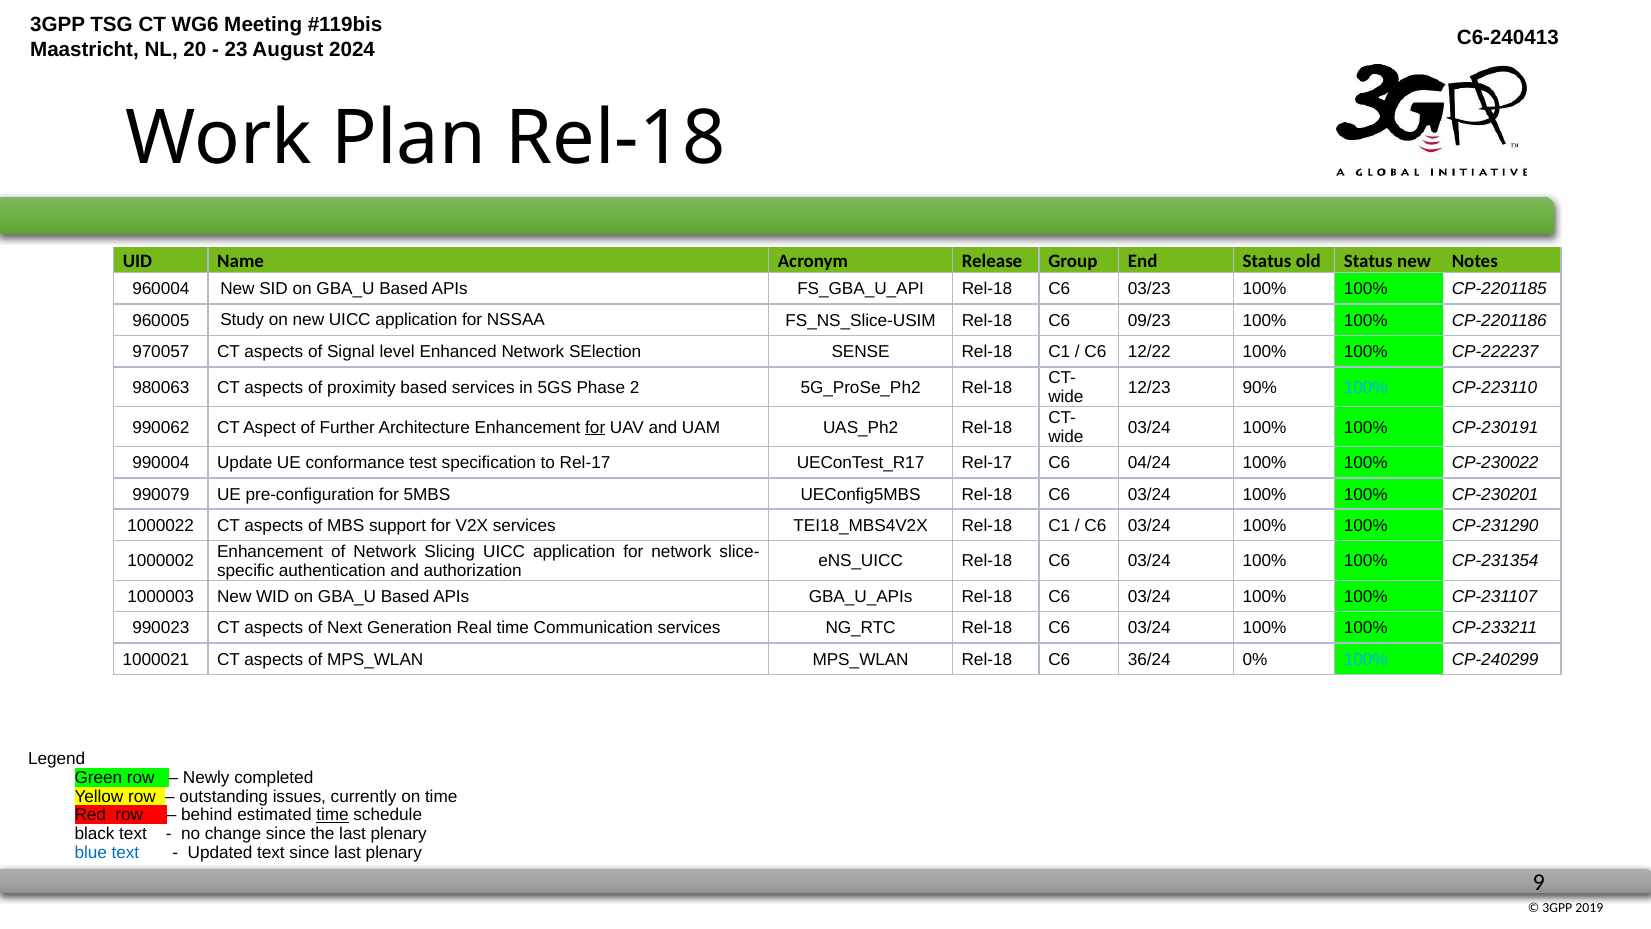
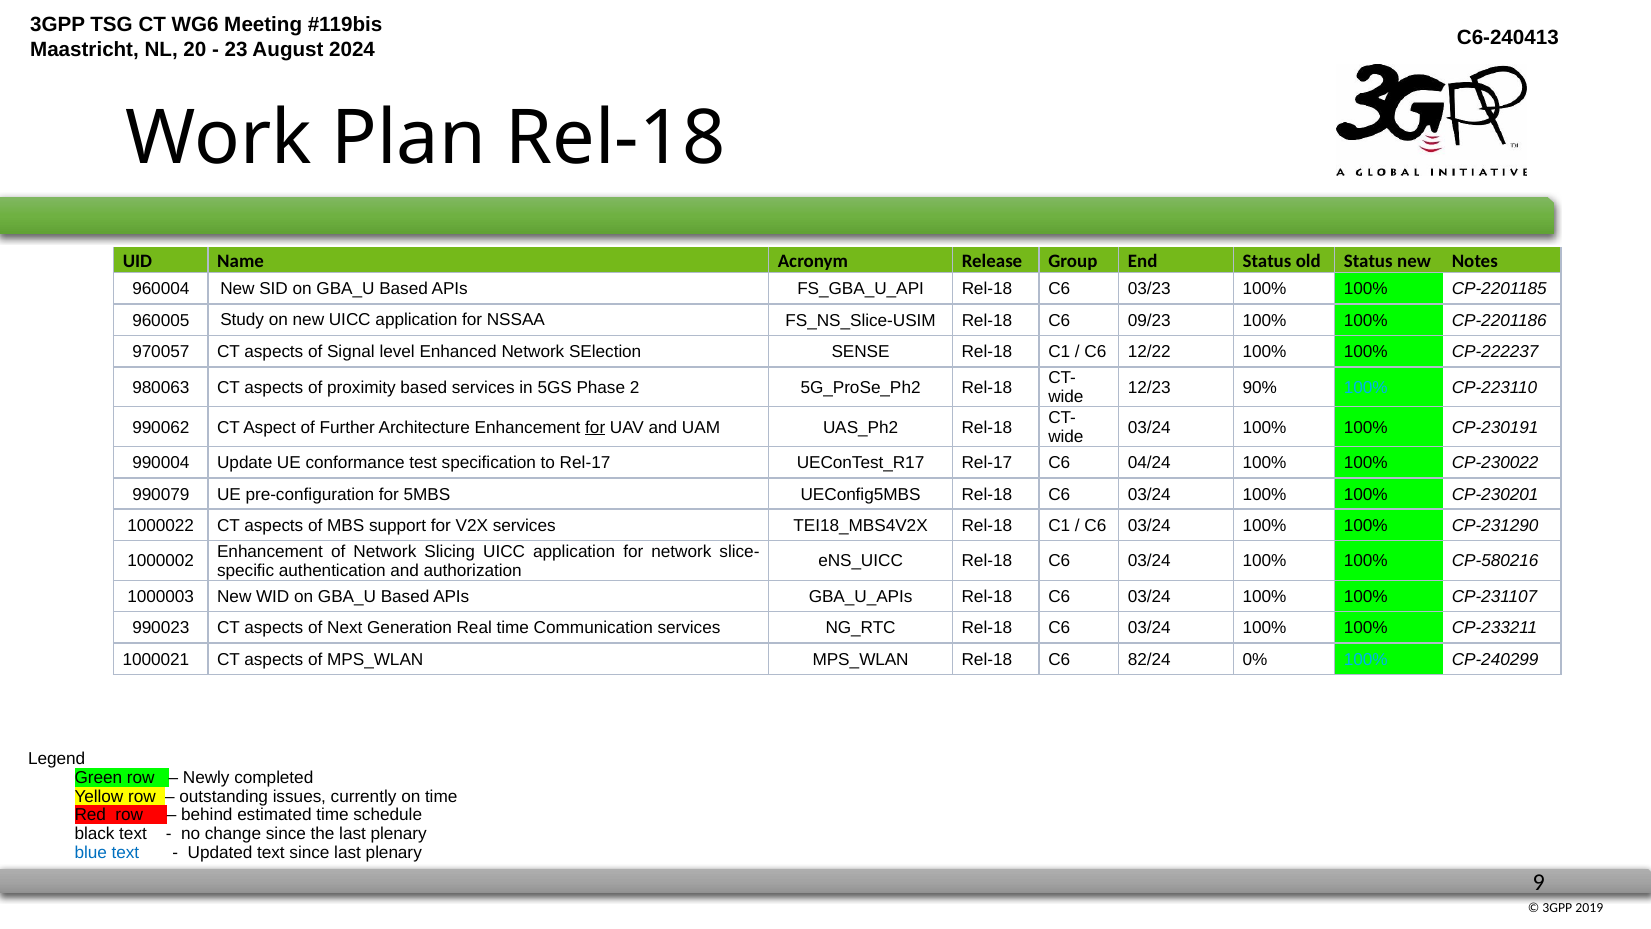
CP-231354: CP-231354 -> CP-580216
36/24: 36/24 -> 82/24
time at (333, 815) underline: present -> none
